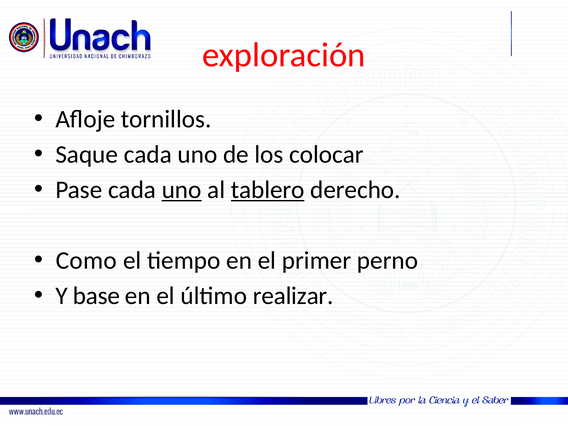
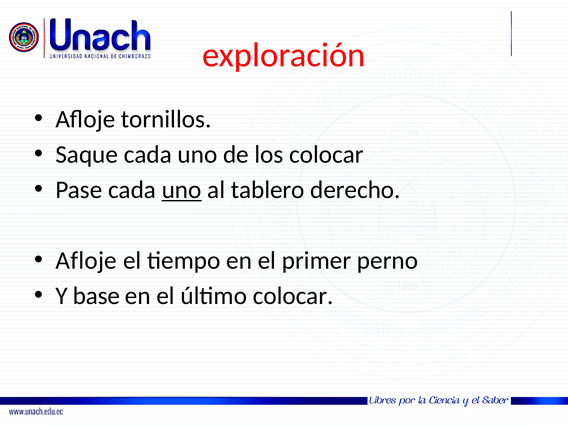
tablero underline: present -> none
Como at (86, 261): Como -> Afloje
último realizar: realizar -> colocar
